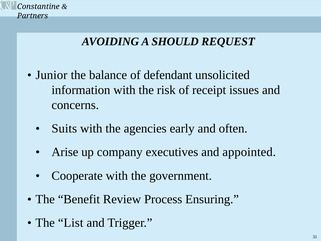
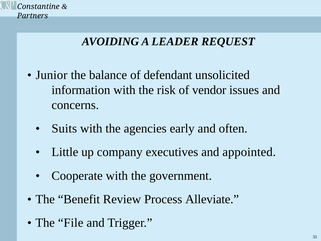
SHOULD: SHOULD -> LEADER
receipt: receipt -> vendor
Arise: Arise -> Little
Ensuring: Ensuring -> Alleviate
List: List -> File
